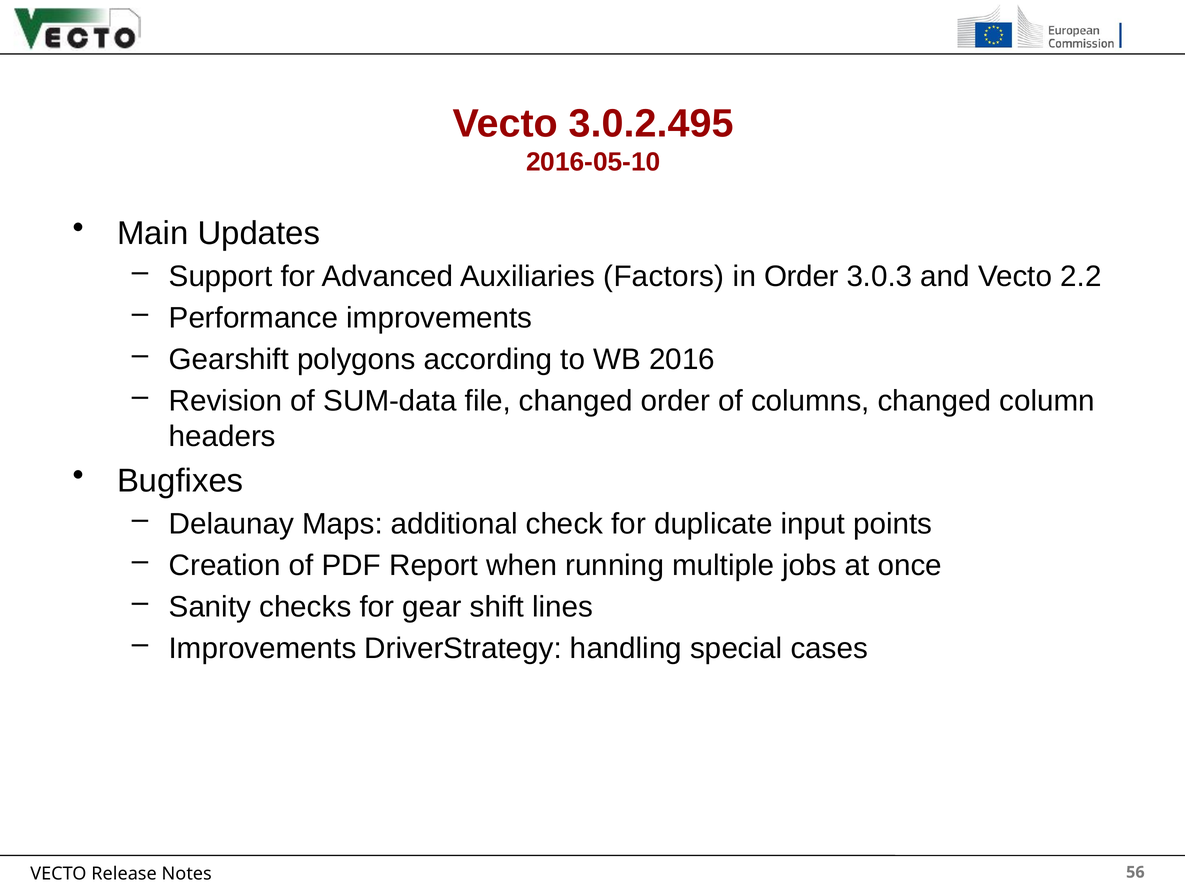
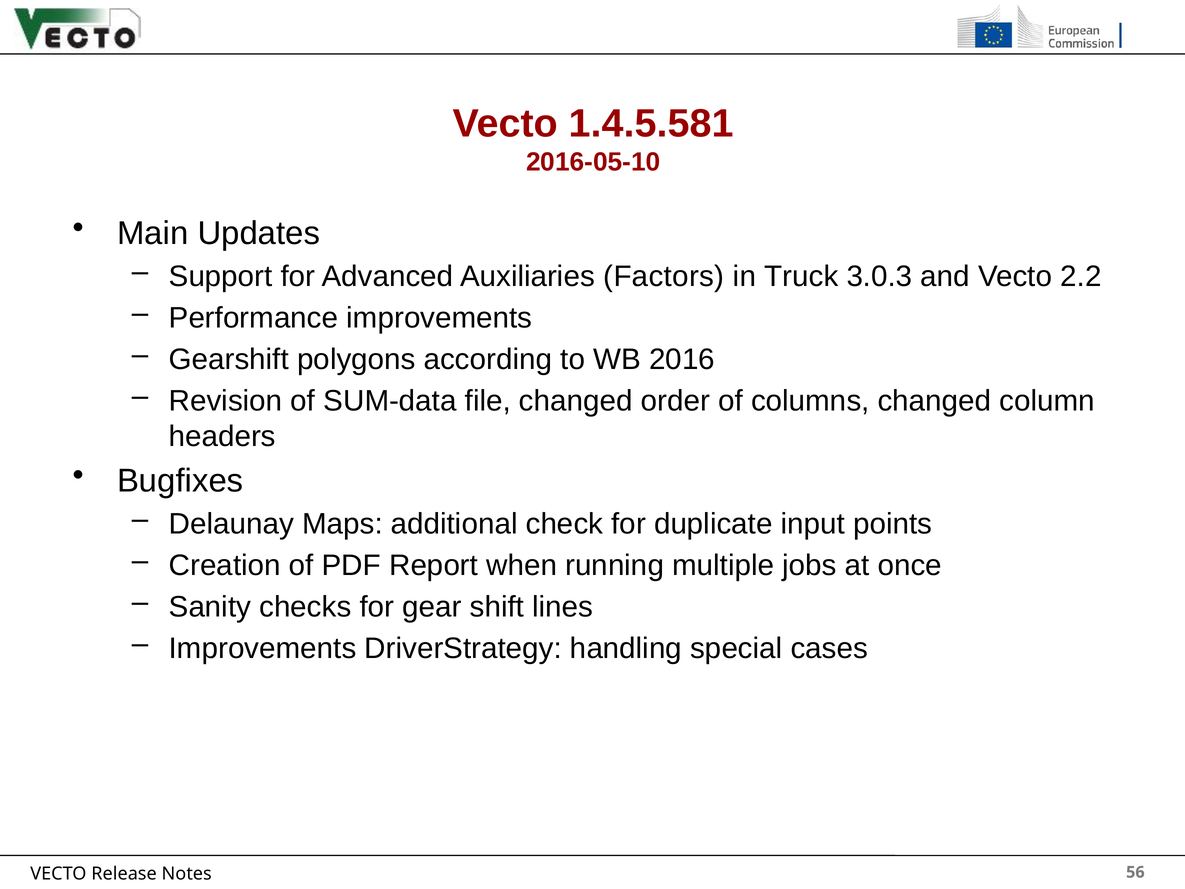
3.0.2.495: 3.0.2.495 -> 1.4.5.581
in Order: Order -> Truck
